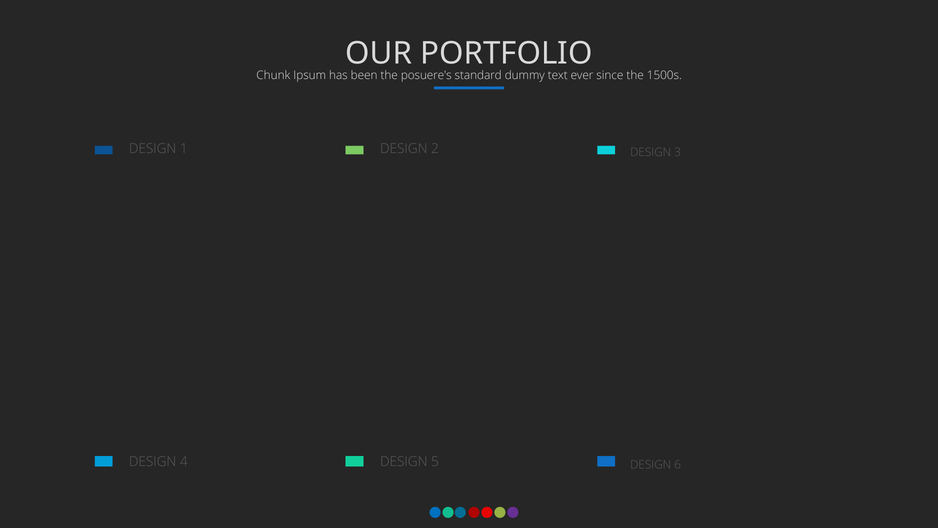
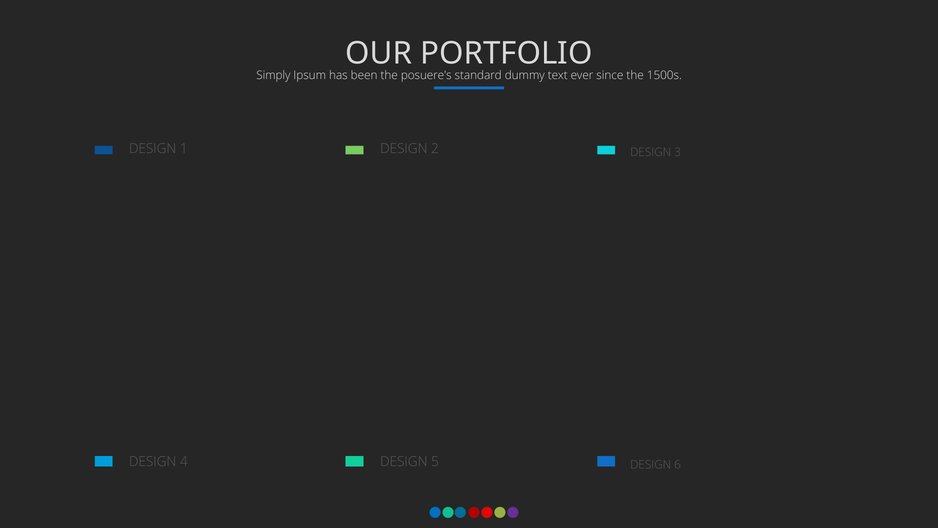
Chunk: Chunk -> Simply
